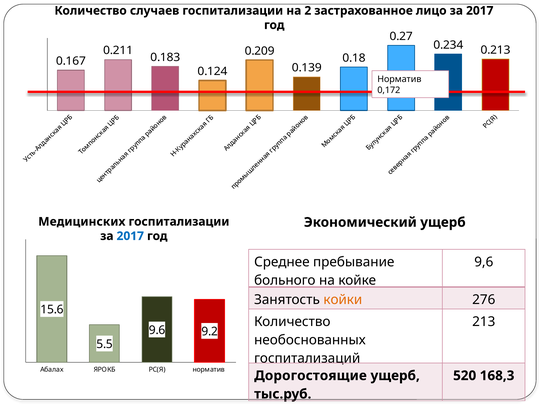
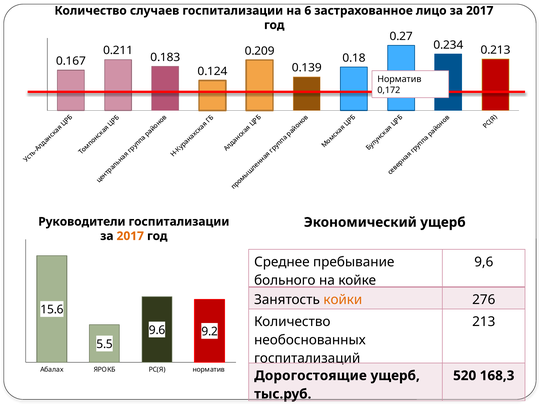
2: 2 -> 6
Медицинских: Медицинских -> Руководители
2017 at (130, 236) colour: blue -> orange
